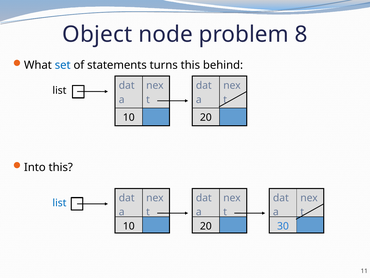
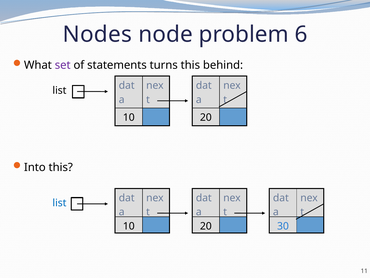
Object: Object -> Nodes
8: 8 -> 6
set colour: blue -> purple
